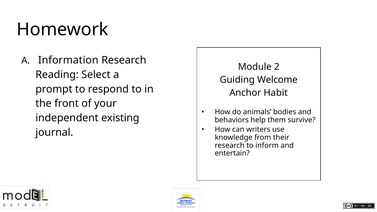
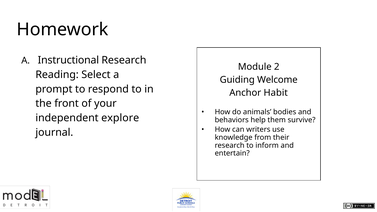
Information: Information -> Instructional
existing: existing -> explore
